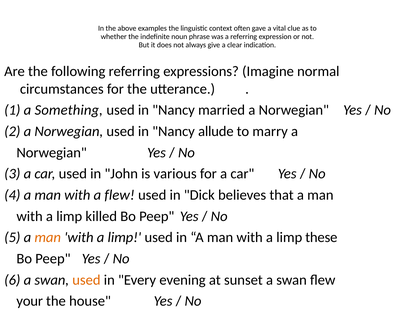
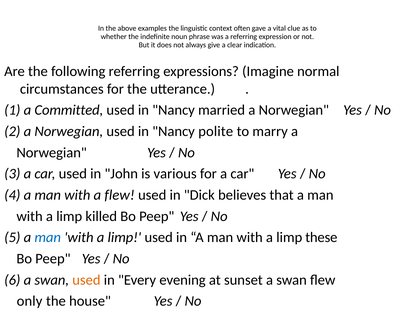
Something: Something -> Committed
allude: allude -> polite
man at (48, 237) colour: orange -> blue
your: your -> only
